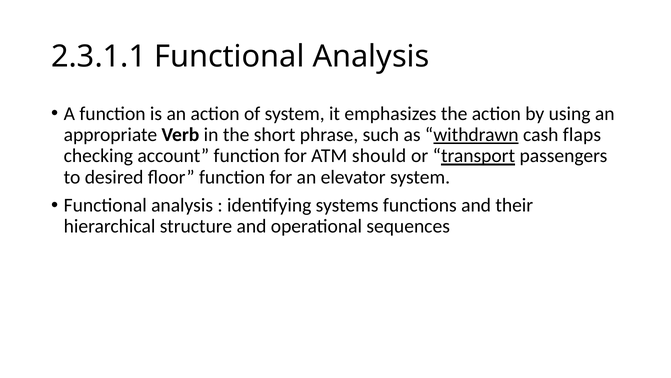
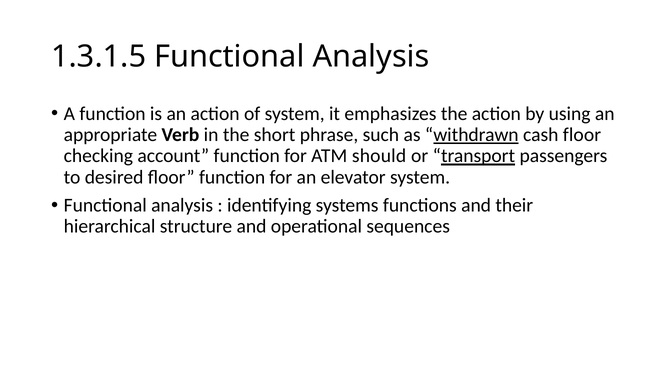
2.3.1.1: 2.3.1.1 -> 1.3.1.5
cash flaps: flaps -> floor
